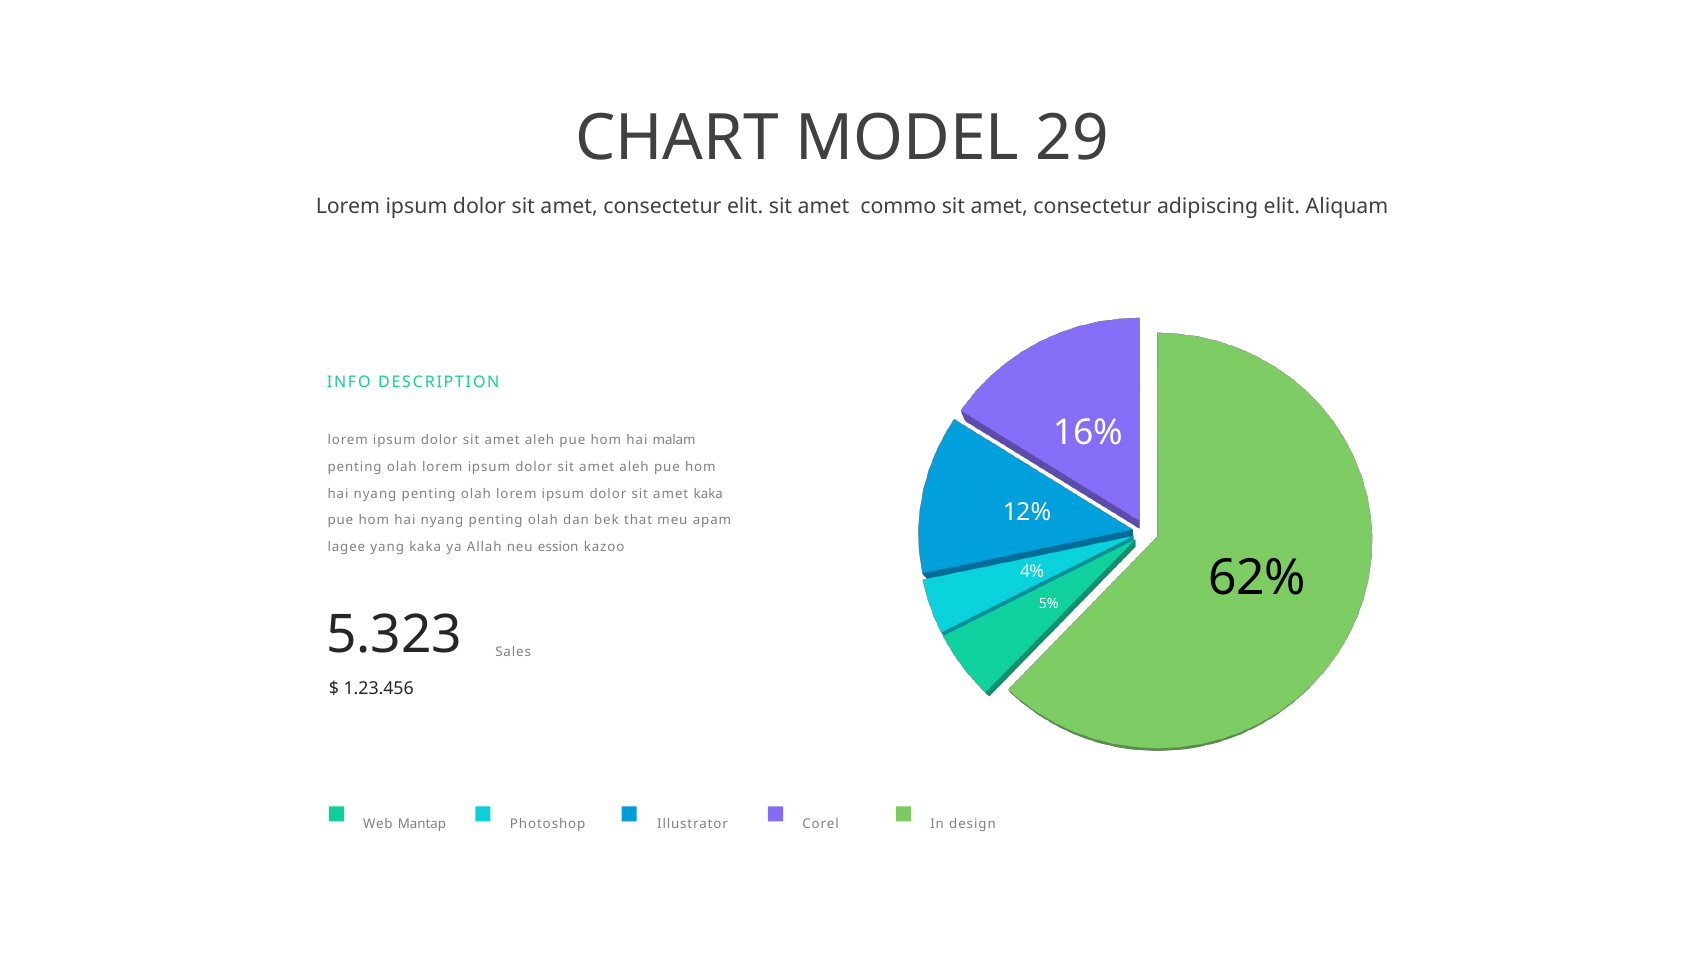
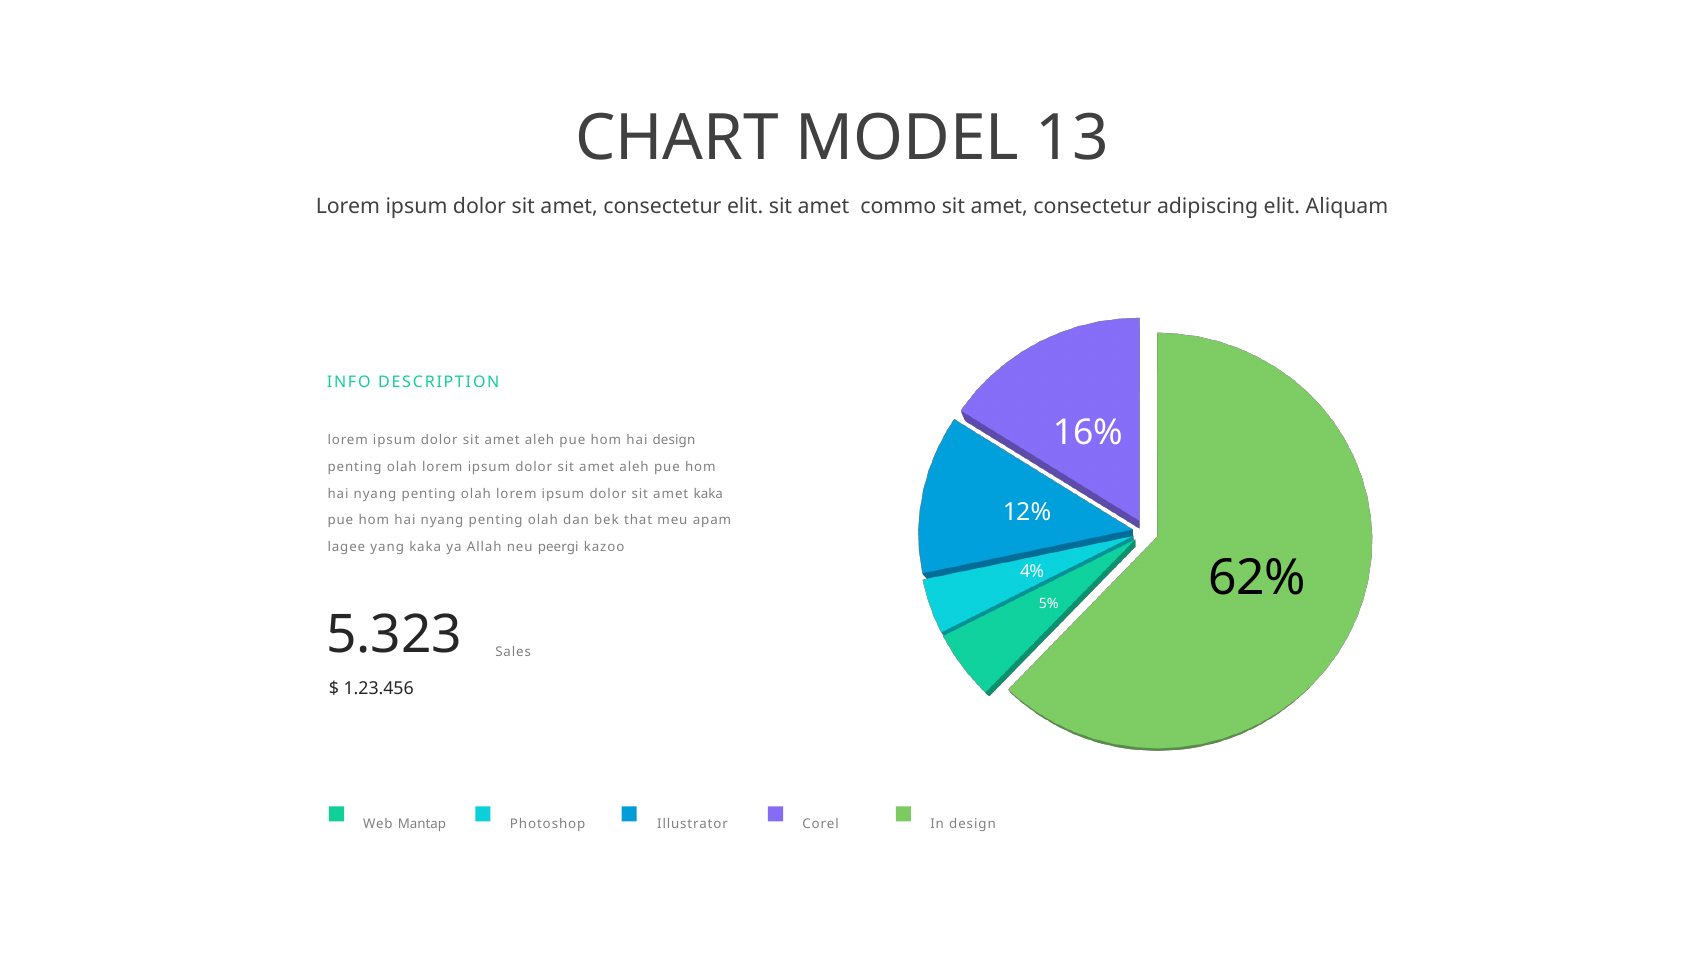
29: 29 -> 13
hai malam: malam -> design
ession: ession -> peergi
